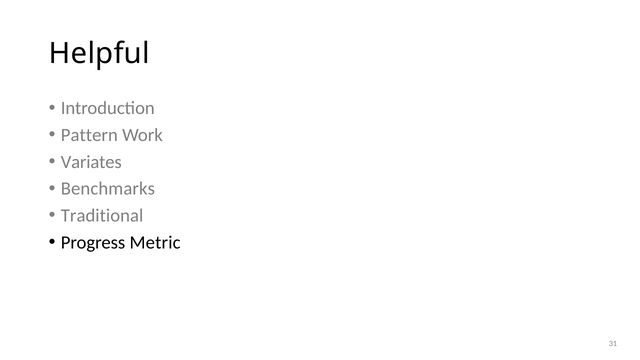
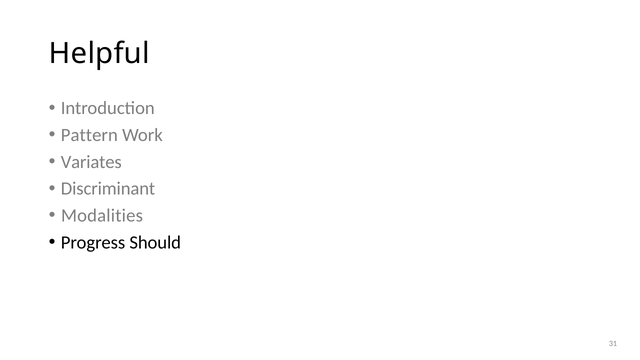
Benchmarks: Benchmarks -> Discriminant
Traditional: Traditional -> Modalities
Metric: Metric -> Should
